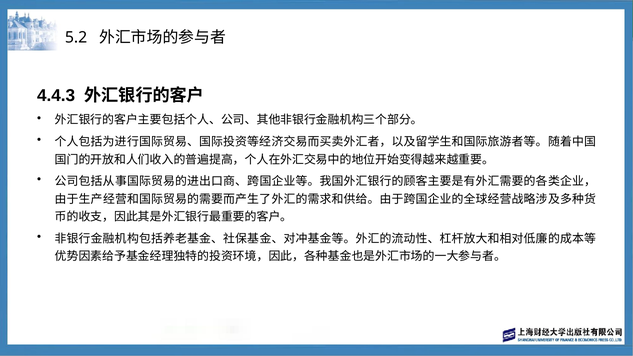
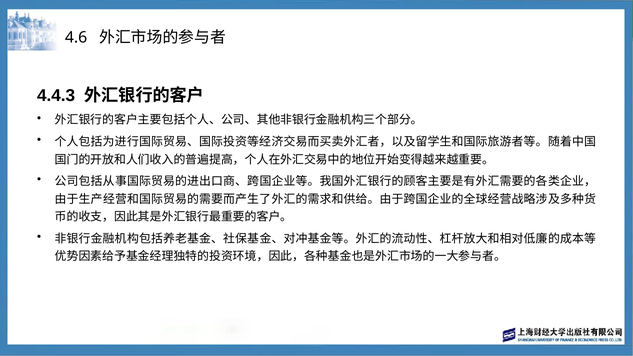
5.2: 5.2 -> 4.6
